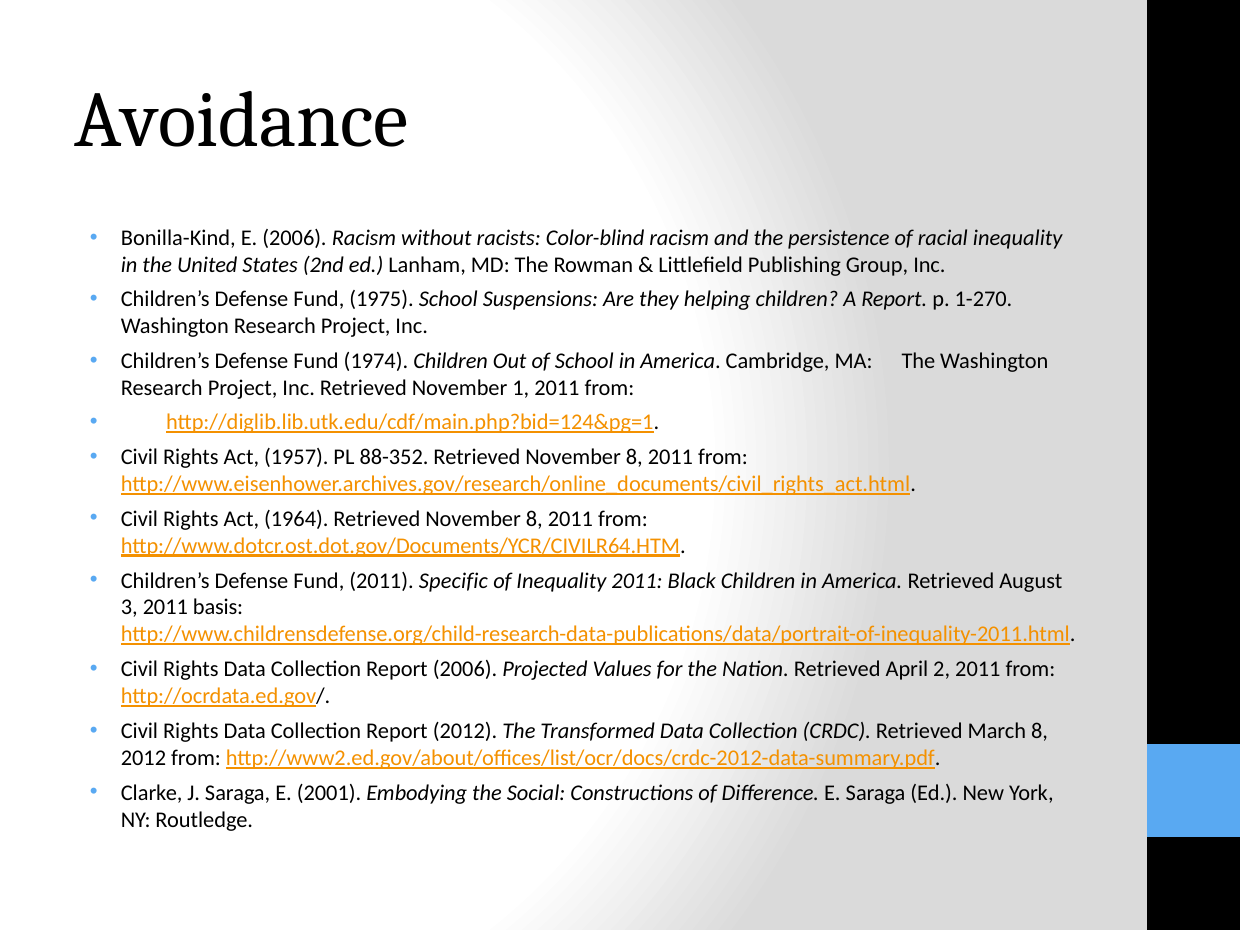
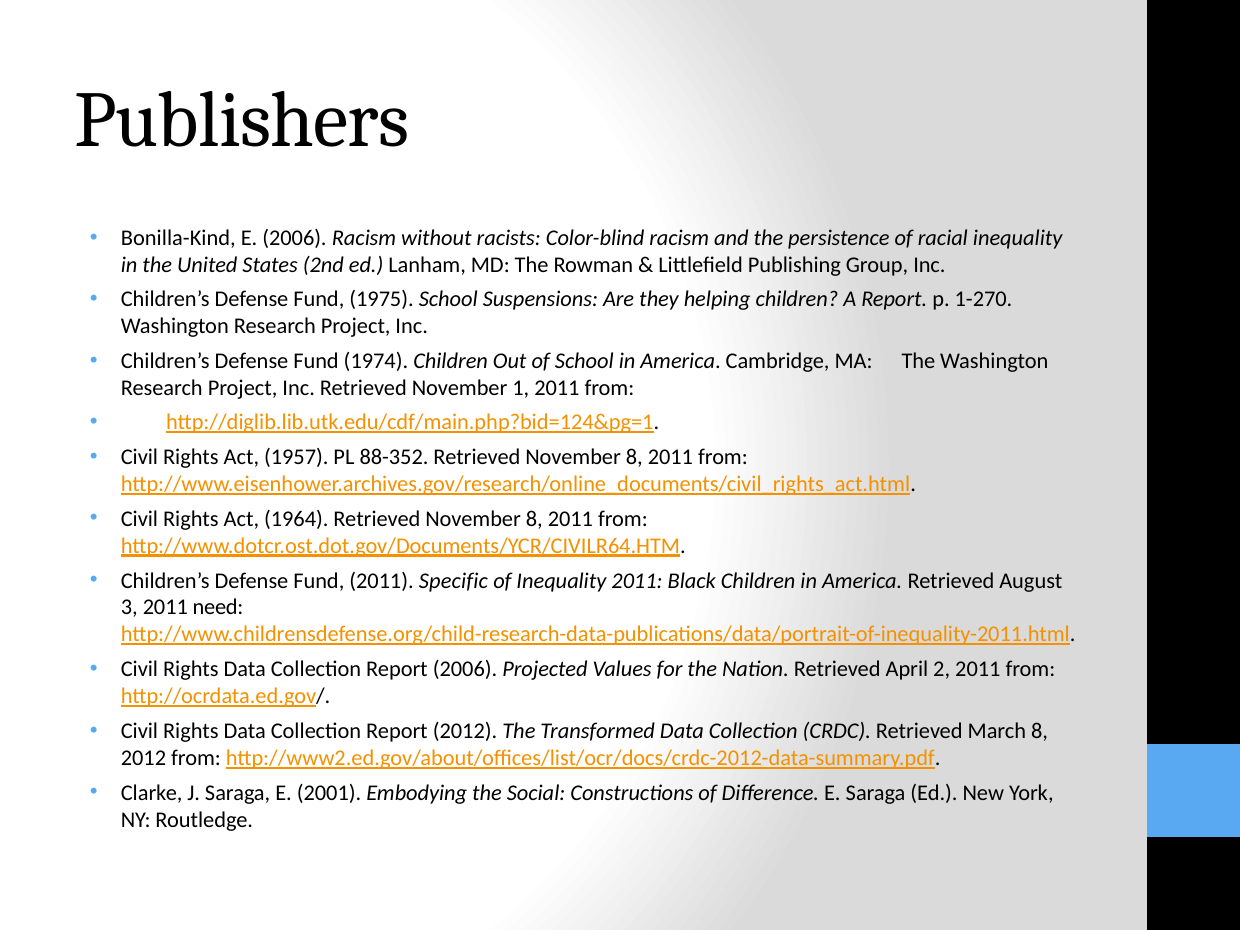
Avoidance: Avoidance -> Publishers
basis: basis -> need
